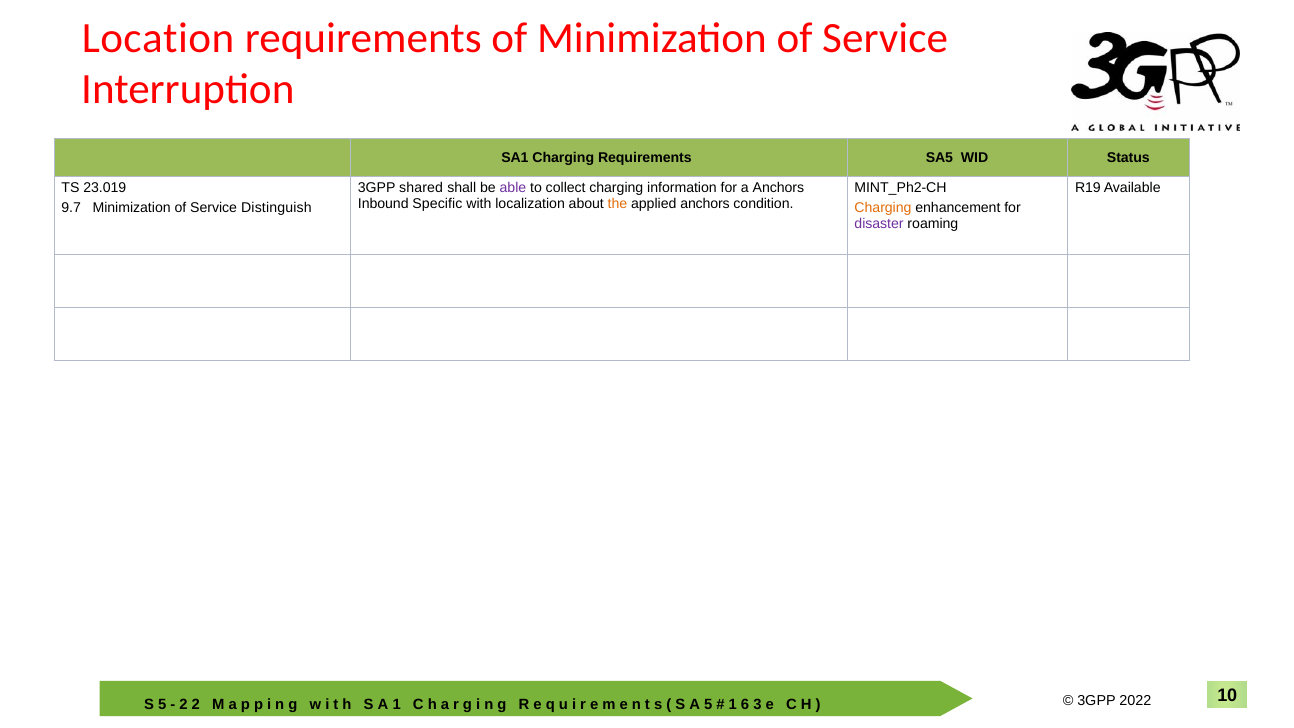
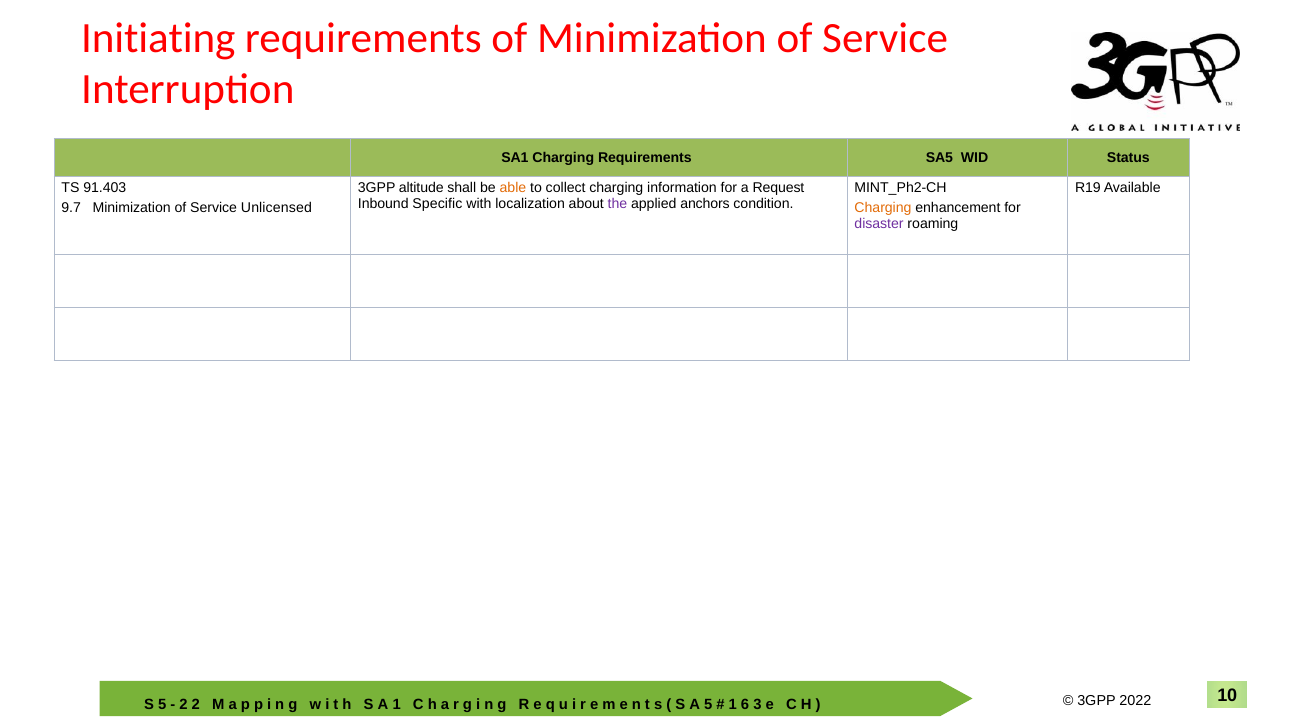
Location: Location -> Initiating
23.019: 23.019 -> 91.403
shared: shared -> altitude
able colour: purple -> orange
a Anchors: Anchors -> Request
the colour: orange -> purple
Distinguish: Distinguish -> Unlicensed
